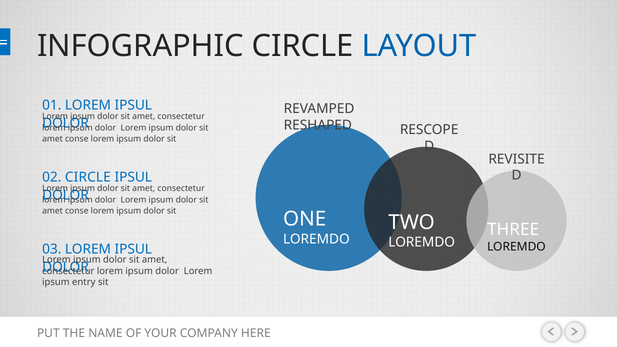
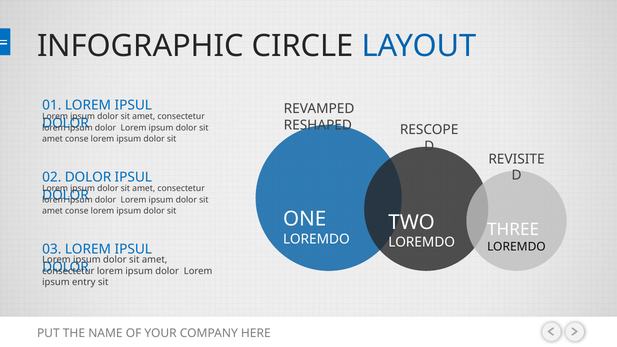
02 CIRCLE: CIRCLE -> DOLOR
